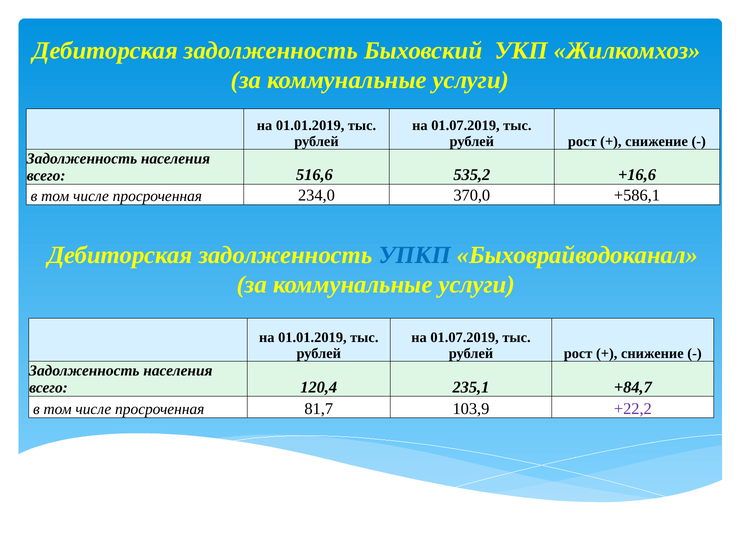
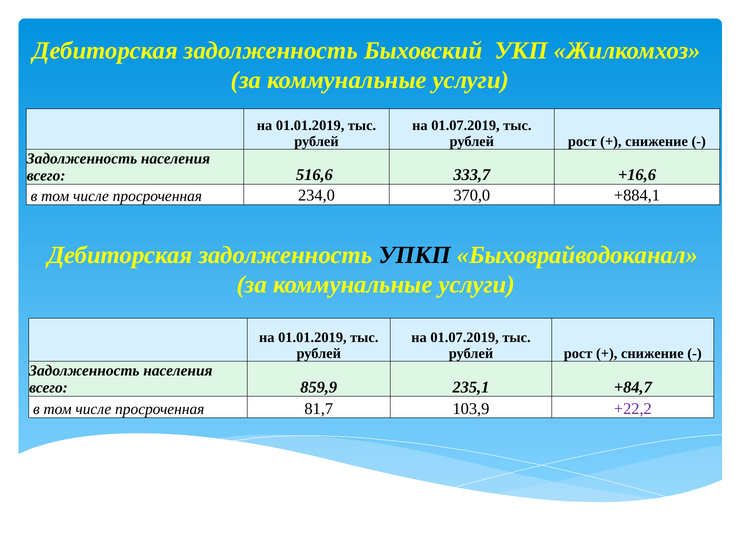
535,2: 535,2 -> 333,7
+586,1: +586,1 -> +884,1
УПКП colour: blue -> black
120,4: 120,4 -> 859,9
